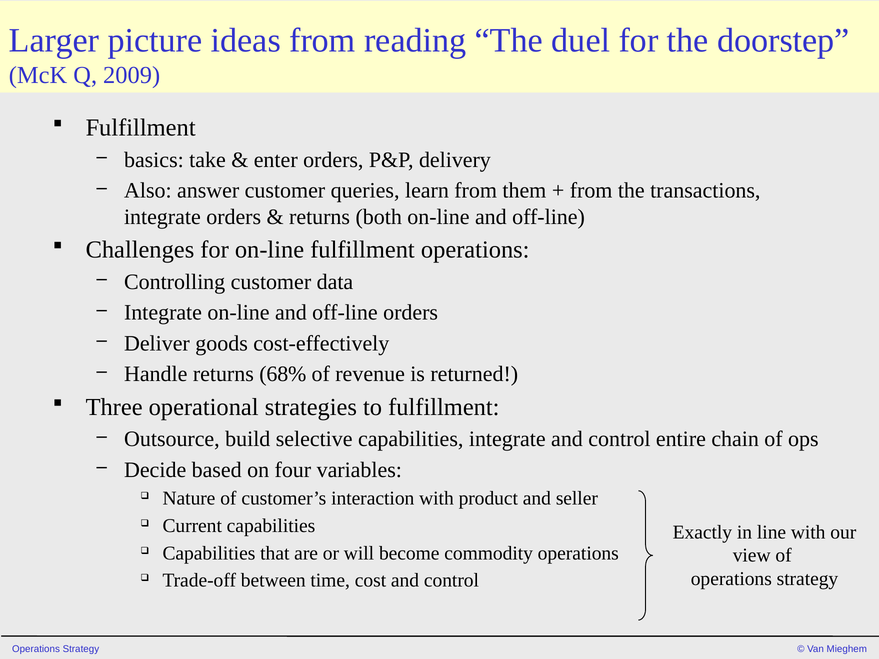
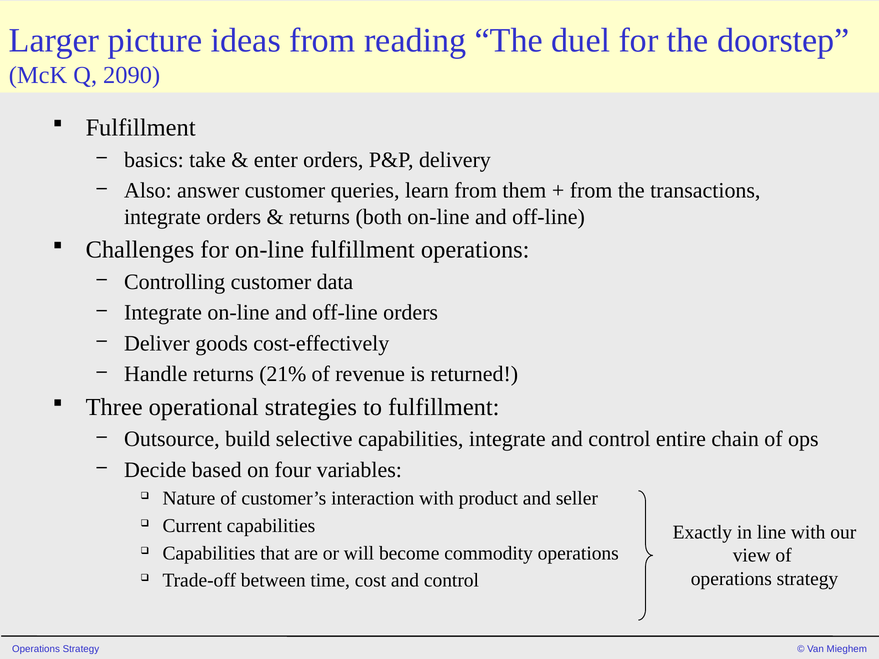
2009: 2009 -> 2090
68%: 68% -> 21%
